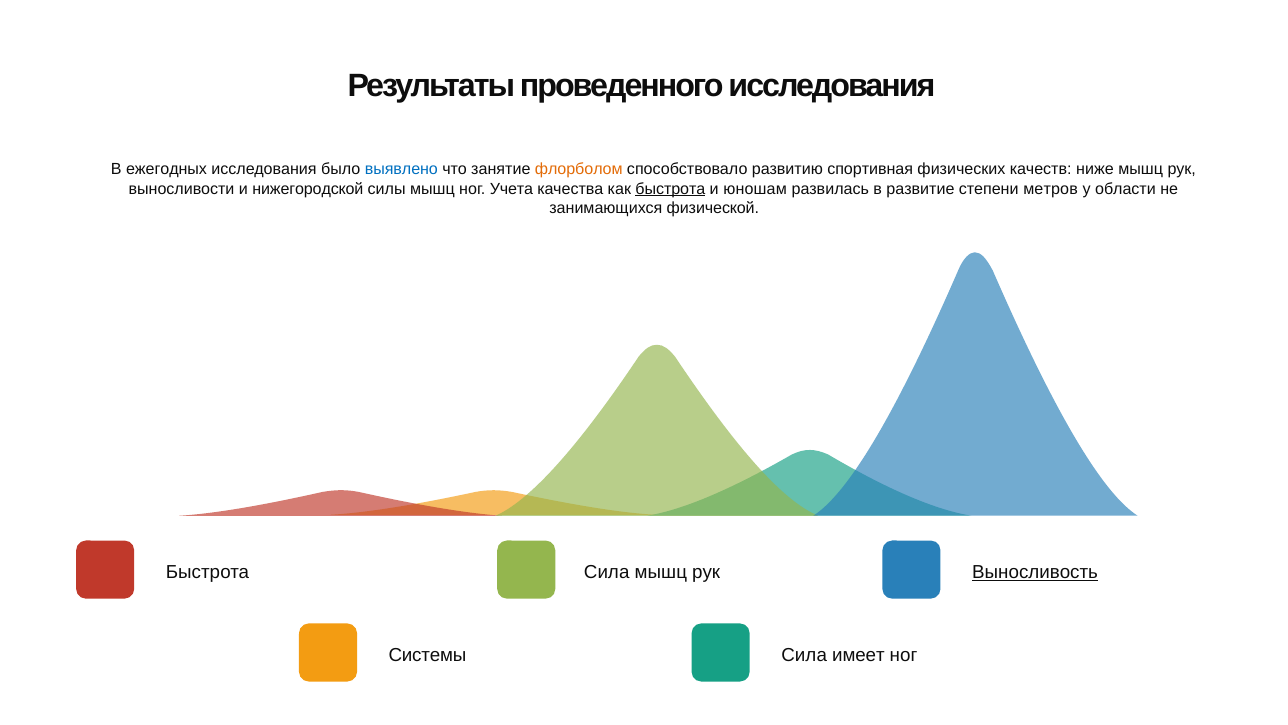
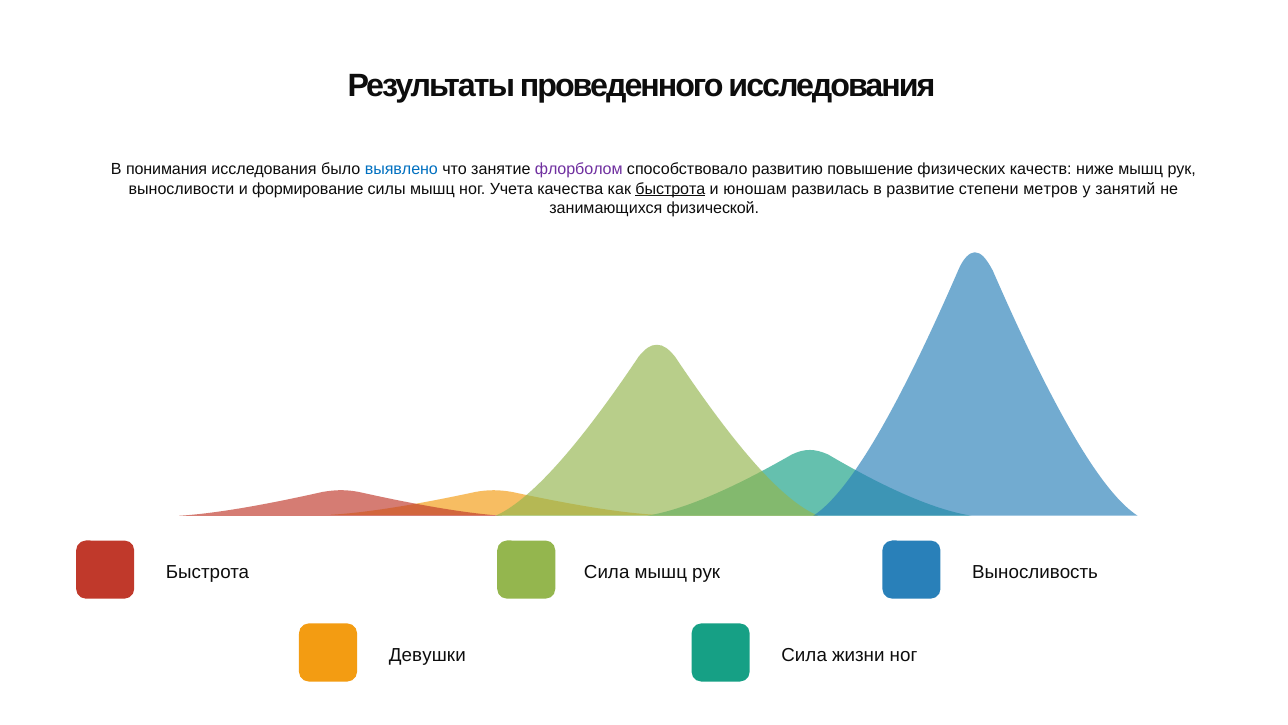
ежегодных: ежегодных -> понимания
флорболом colour: orange -> purple
спортивная: спортивная -> повышение
нижегородской: нижегородской -> формирование
области: области -> занятий
Выносливость underline: present -> none
Системы: Системы -> Девушки
имеет: имеет -> жизни
